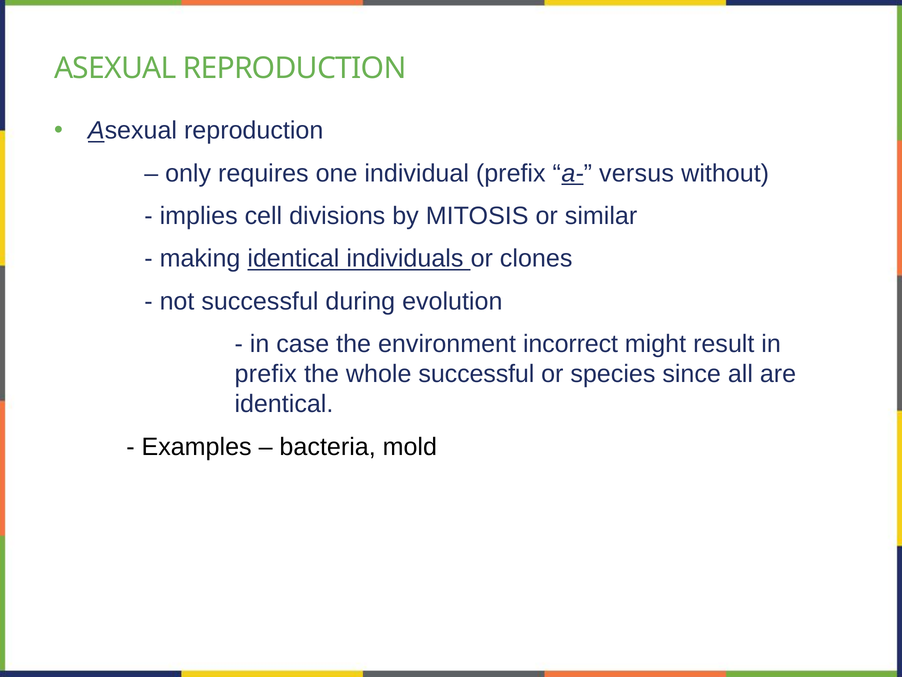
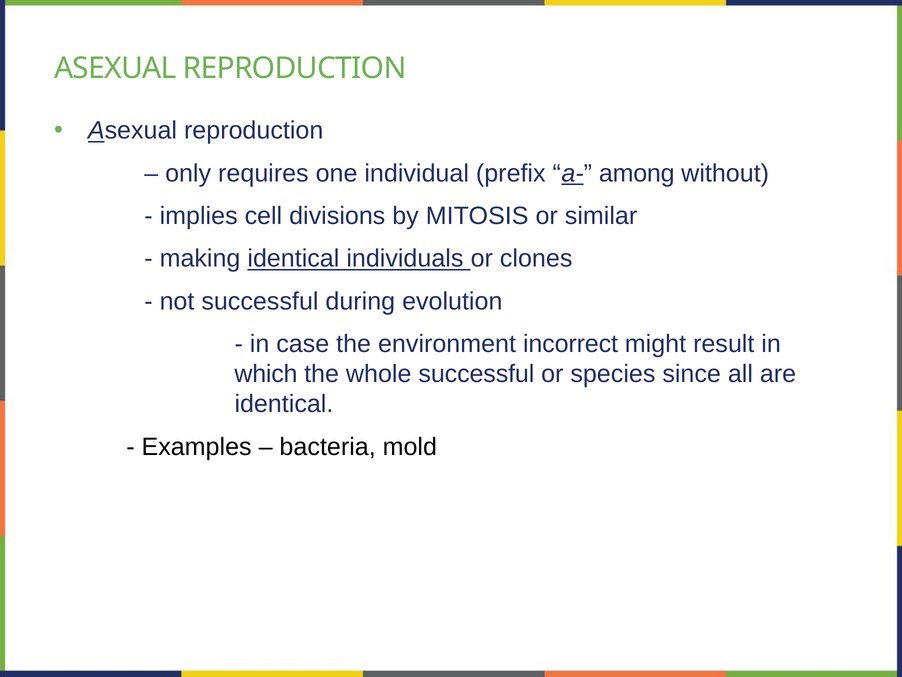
versus: versus -> among
prefix at (266, 374): prefix -> which
